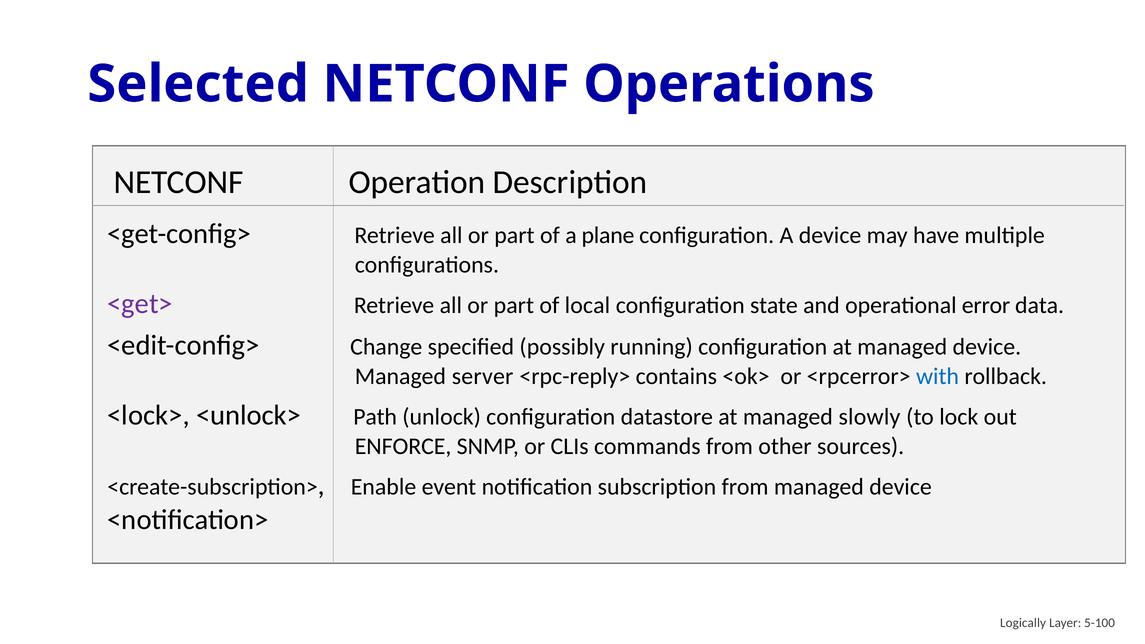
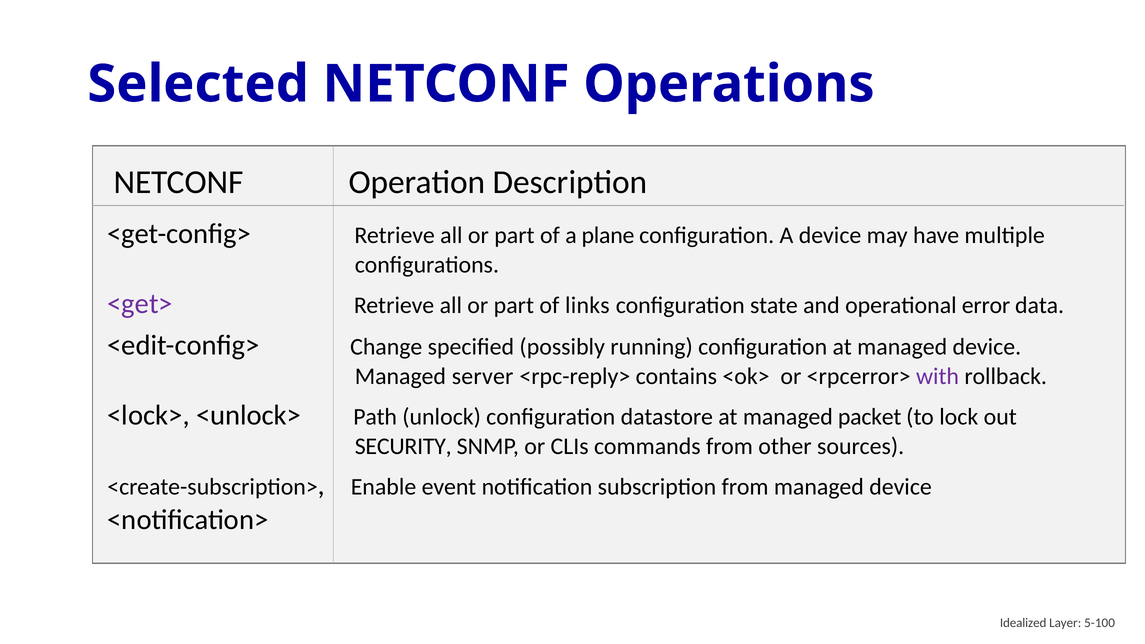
local: local -> links
with colour: blue -> purple
slowly: slowly -> packet
ENFORCE: ENFORCE -> SECURITY
Logically: Logically -> Idealized
